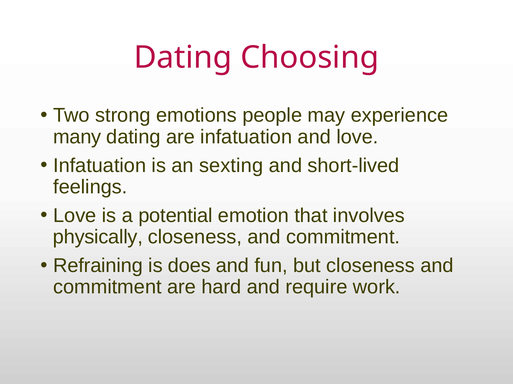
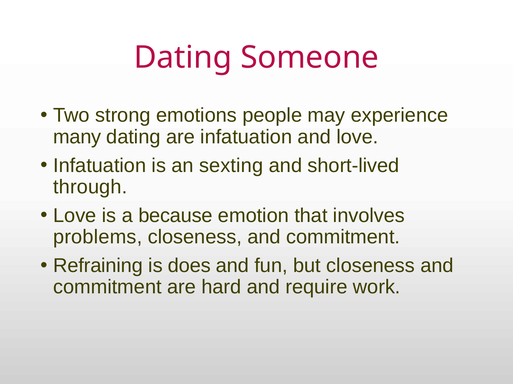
Choosing: Choosing -> Someone
feelings: feelings -> through
potential: potential -> because
physically: physically -> problems
